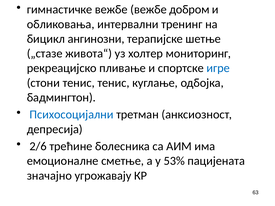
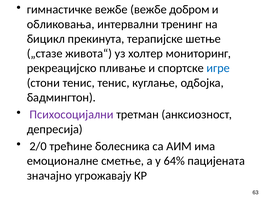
ангинозни: ангинозни -> прекинута
Психосоцијални colour: blue -> purple
2/6: 2/6 -> 2/0
53%: 53% -> 64%
